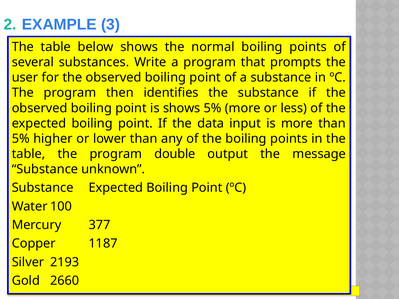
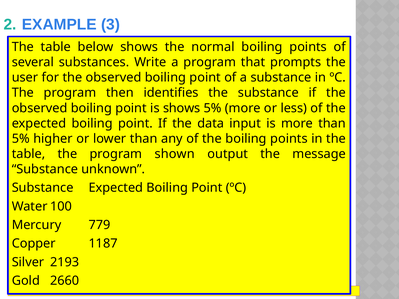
double: double -> shown
377: 377 -> 779
